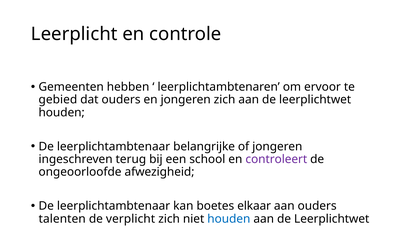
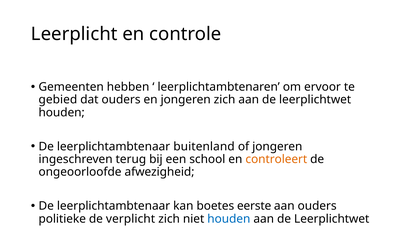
belangrijke: belangrijke -> buitenland
controleert colour: purple -> orange
elkaar: elkaar -> eerste
talenten: talenten -> politieke
